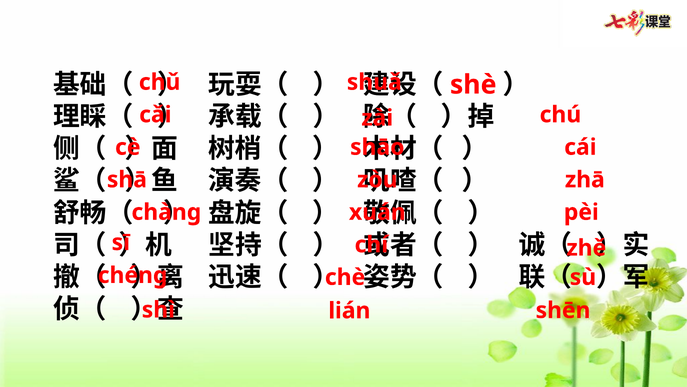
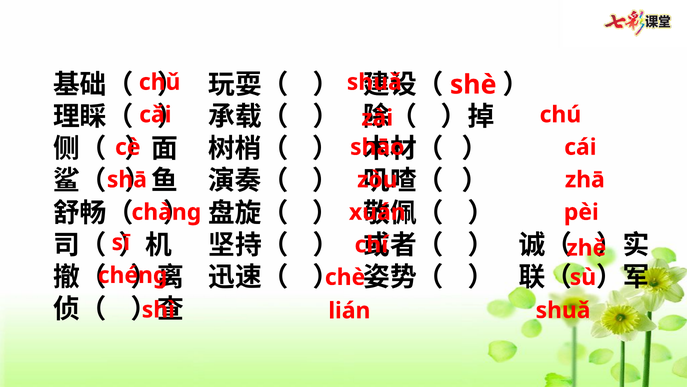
lián shēn: shēn -> shuǎ
